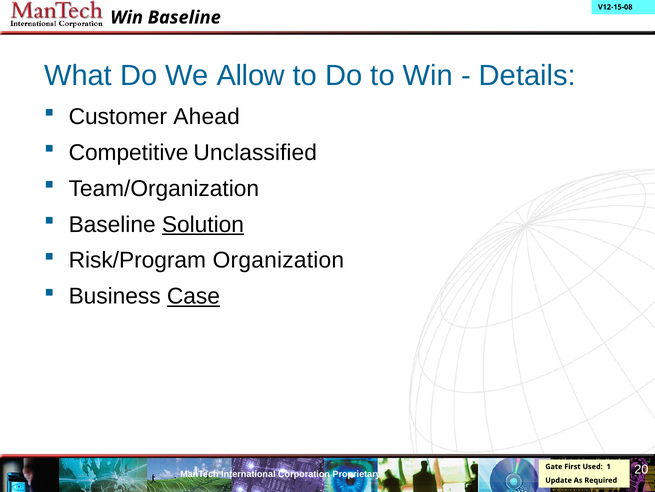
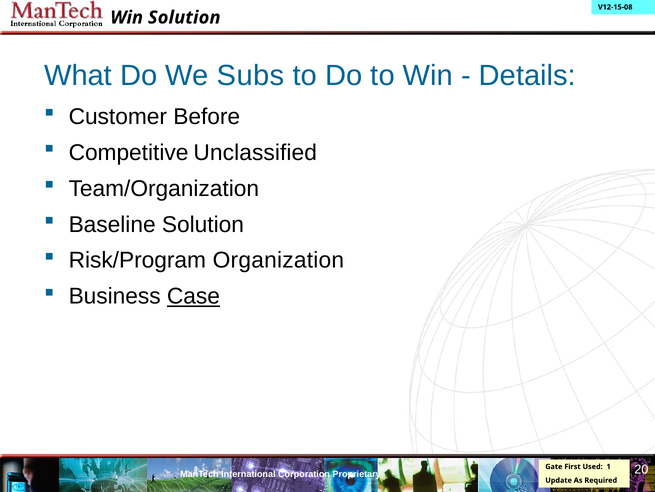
Win Baseline: Baseline -> Solution
Allow: Allow -> Subs
Ahead: Ahead -> Before
Solution at (203, 224) underline: present -> none
